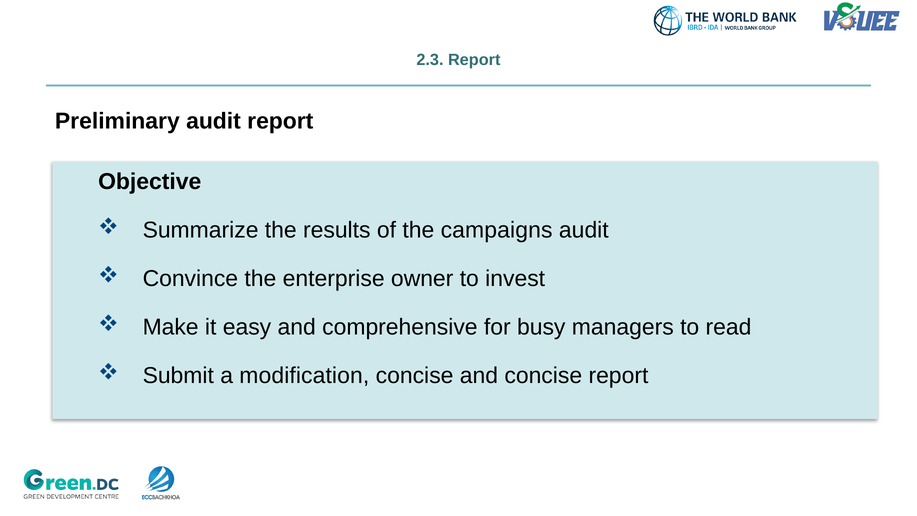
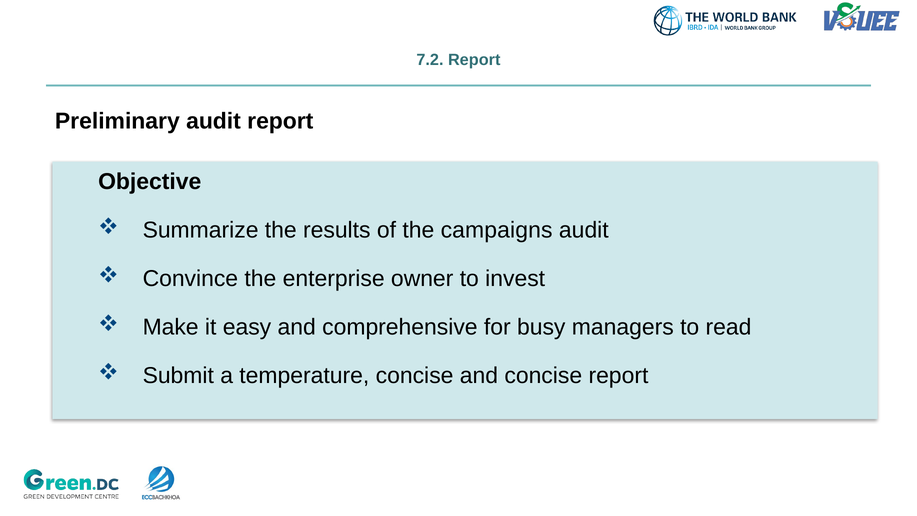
2.3: 2.3 -> 7.2
modification: modification -> temperature
